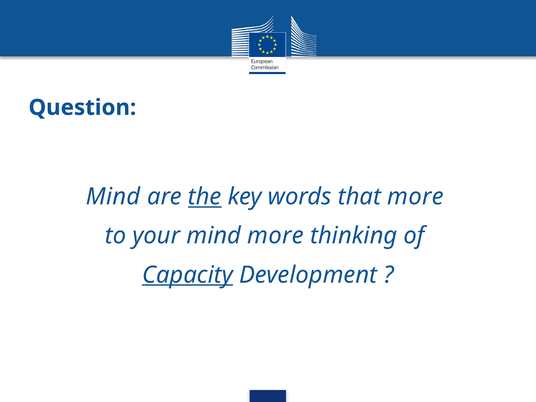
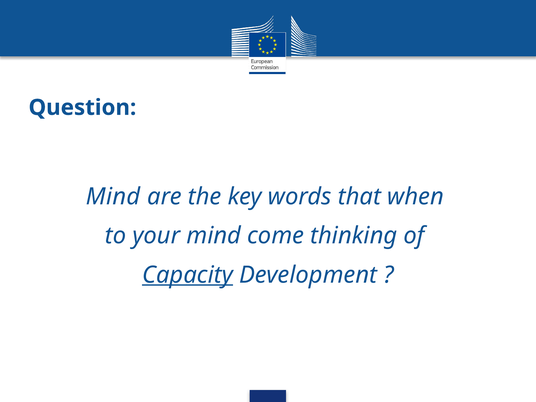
the underline: present -> none
that more: more -> when
mind more: more -> come
